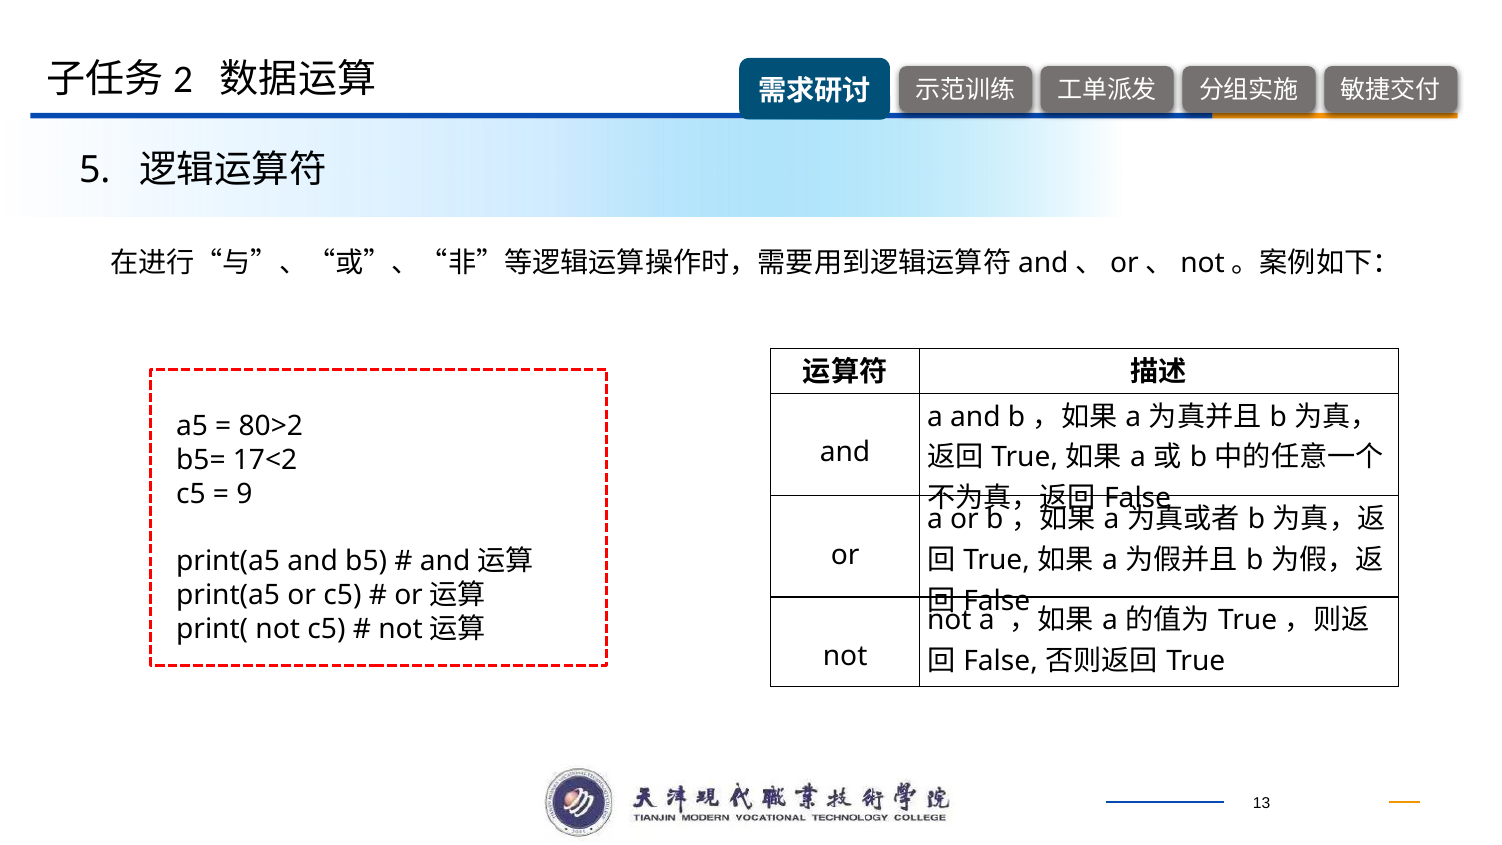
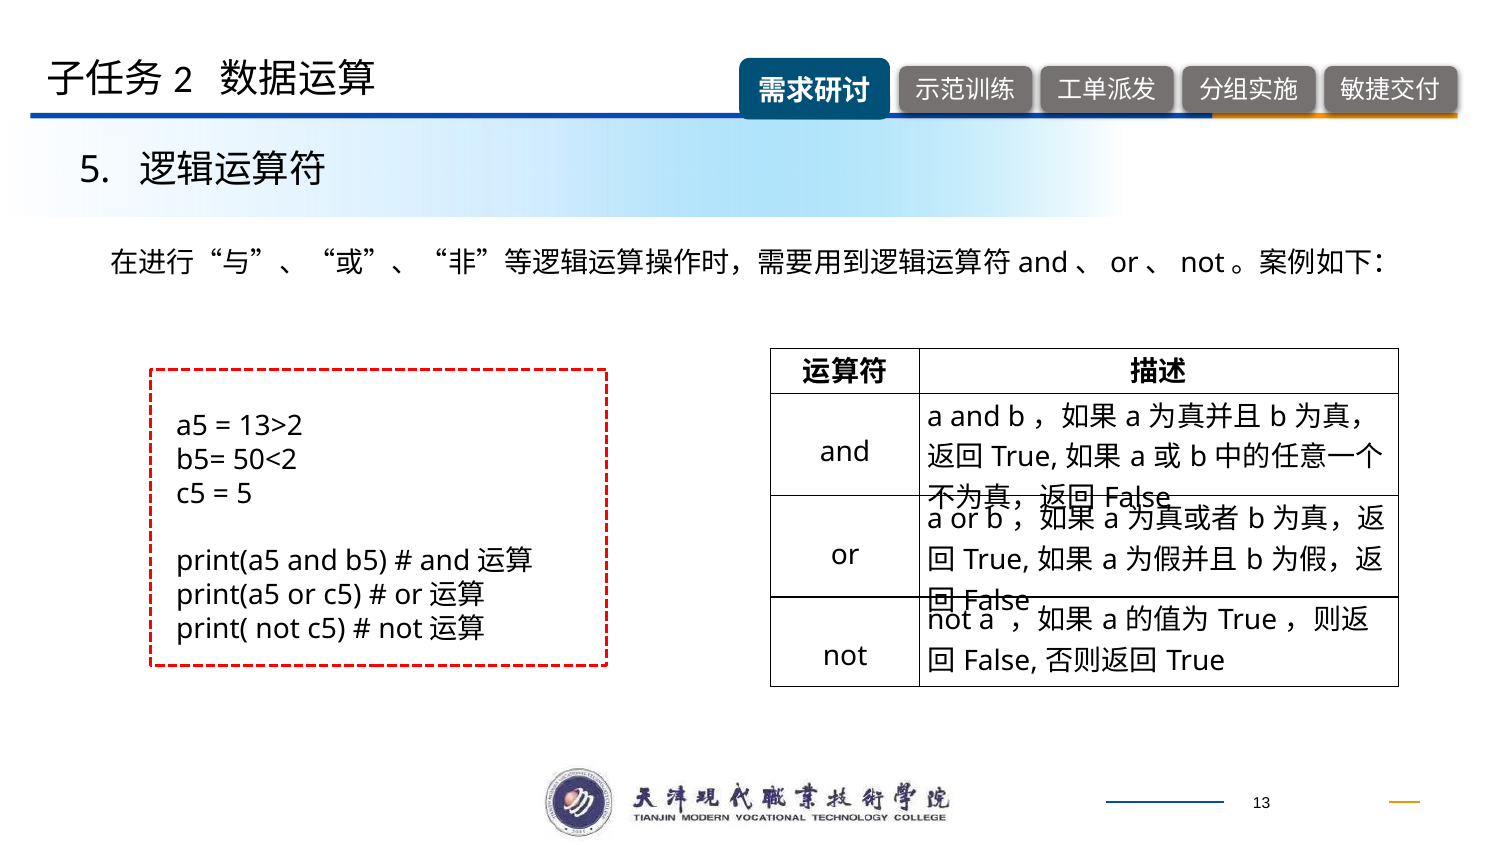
80>2: 80>2 -> 13>2
17<2: 17<2 -> 50<2
9 at (244, 494): 9 -> 5
